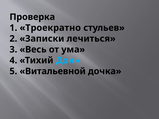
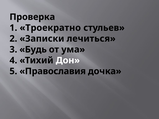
Весь: Весь -> Будь
Дон colour: light blue -> white
Витальевной: Витальевной -> Православия
